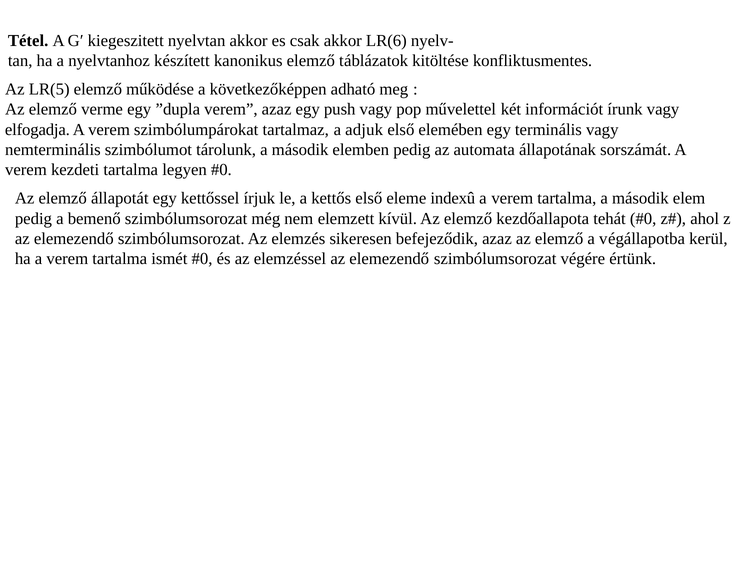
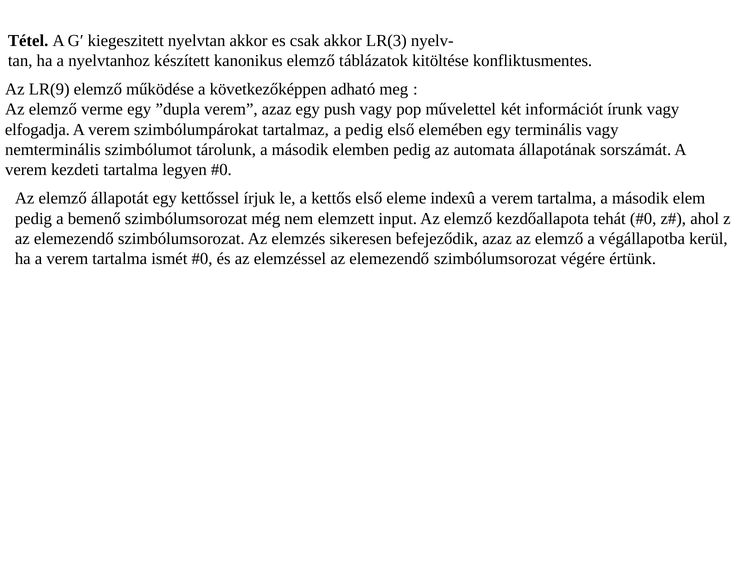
LR(6: LR(6 -> LR(3
LR(5: LR(5 -> LR(9
a adjuk: adjuk -> pedig
kívül: kívül -> input
